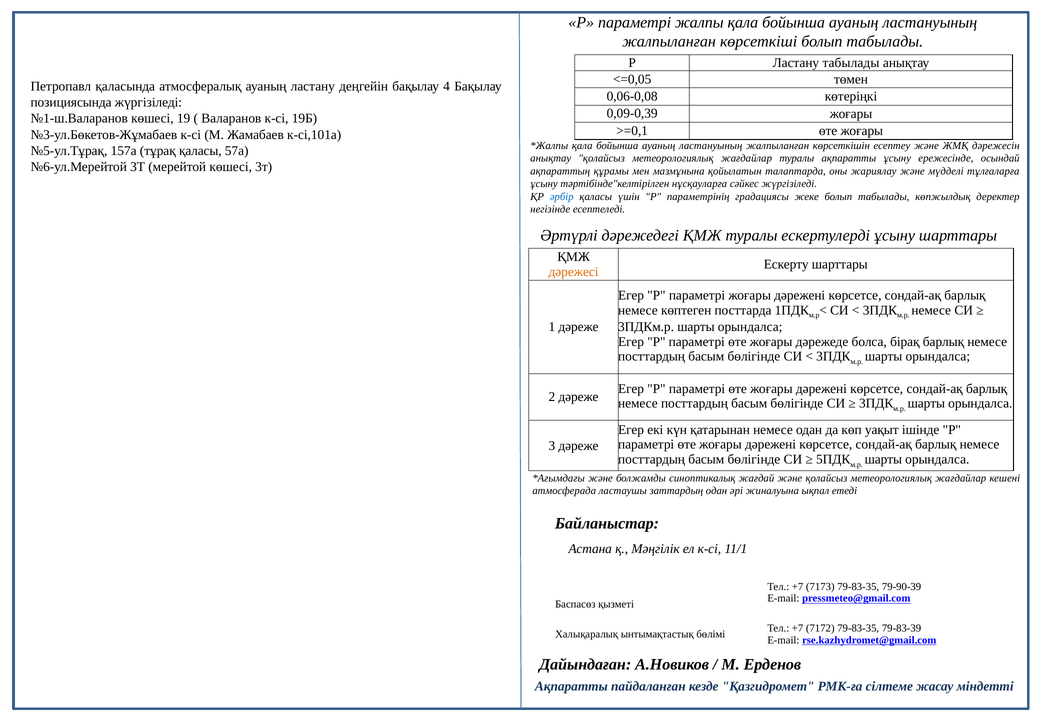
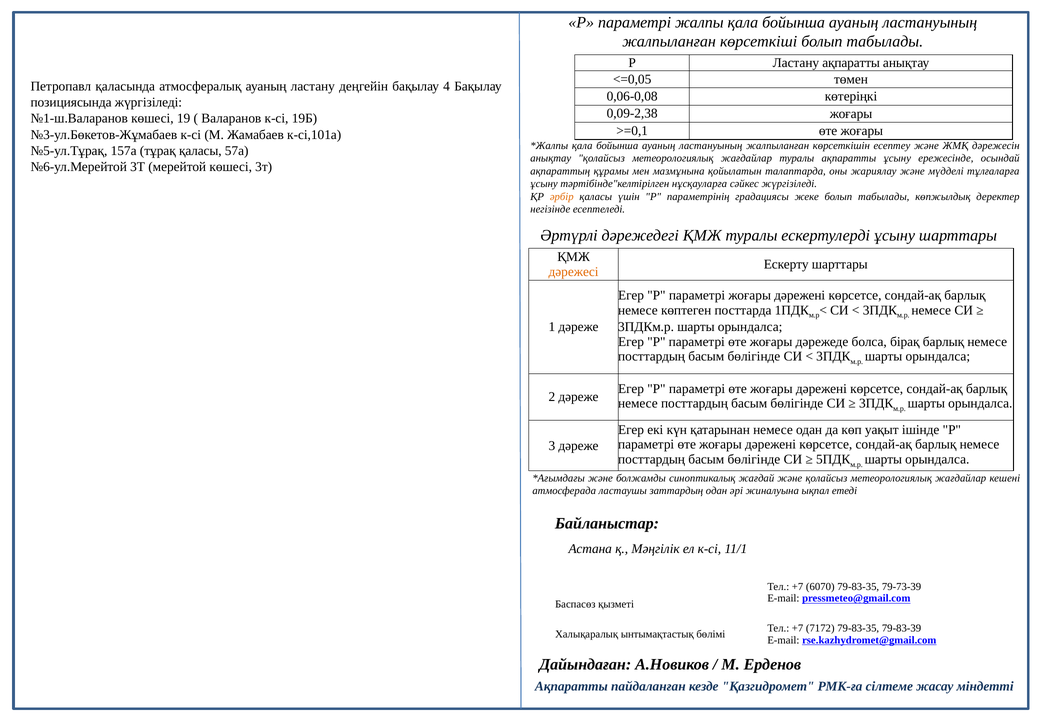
Ластану табылады: табылады -> ақпаратты
0,09-0,39: 0,09-0,39 -> 0,09-2,38
әрбір colour: blue -> orange
7173: 7173 -> 6070
79-90-39: 79-90-39 -> 79-73-39
